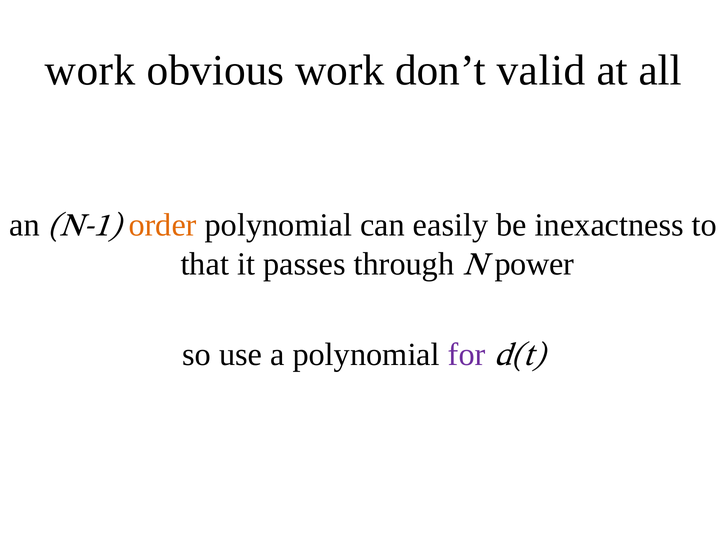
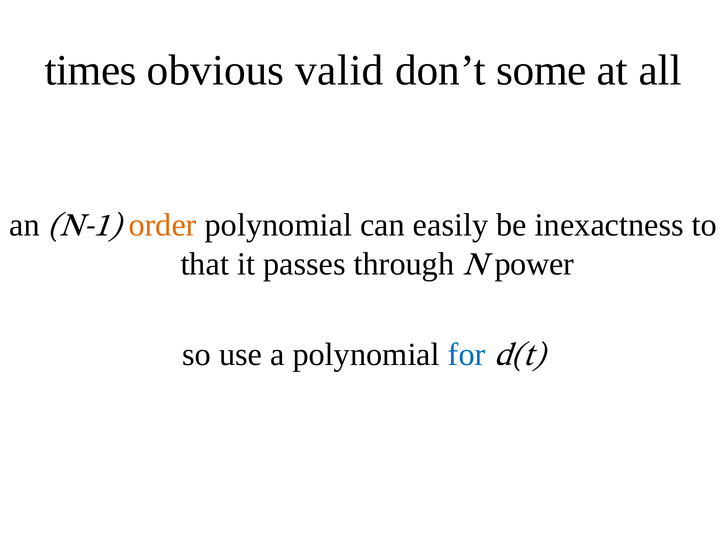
work at (90, 70): work -> times
obvious work: work -> valid
valid: valid -> some
for colour: purple -> blue
